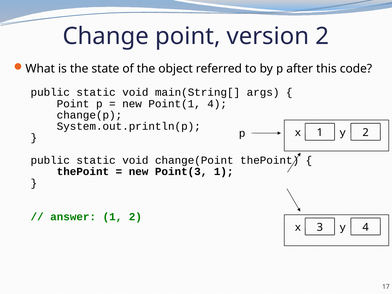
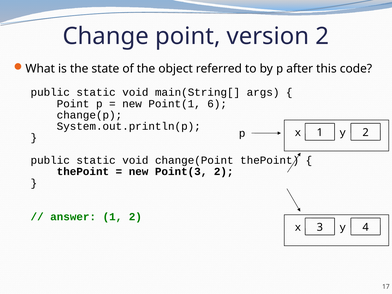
Point(1 4: 4 -> 6
Point(3 1: 1 -> 2
